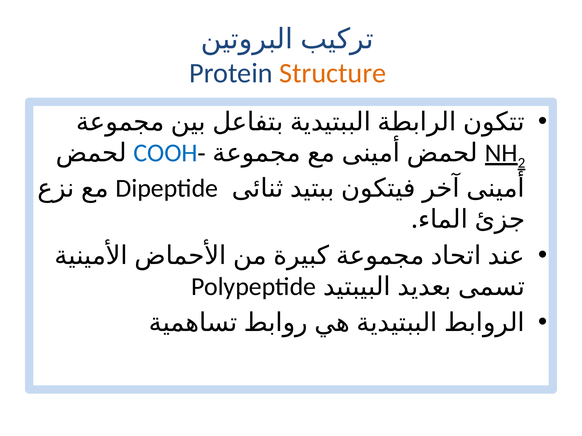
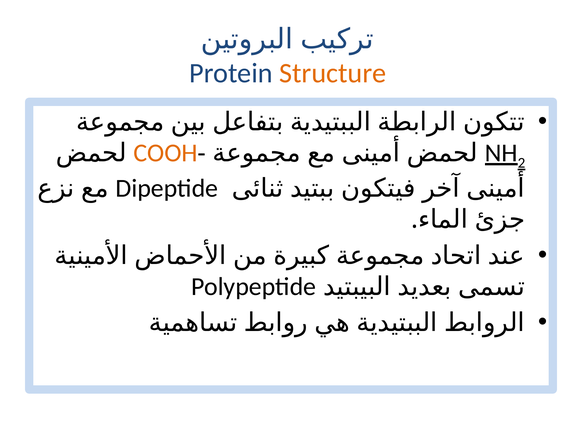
COOH colour: blue -> orange
